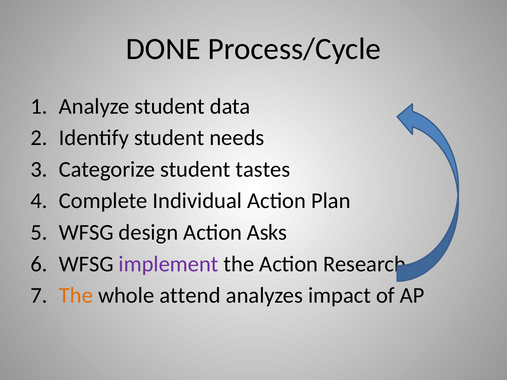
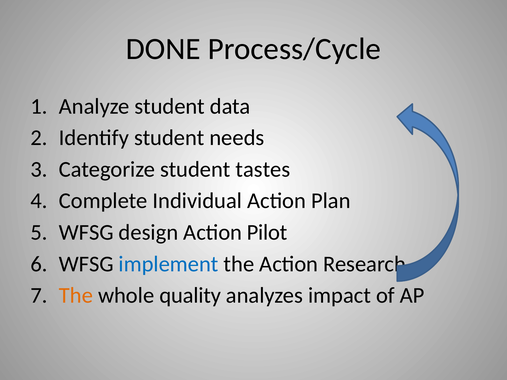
Asks: Asks -> Pilot
implement colour: purple -> blue
attend: attend -> quality
